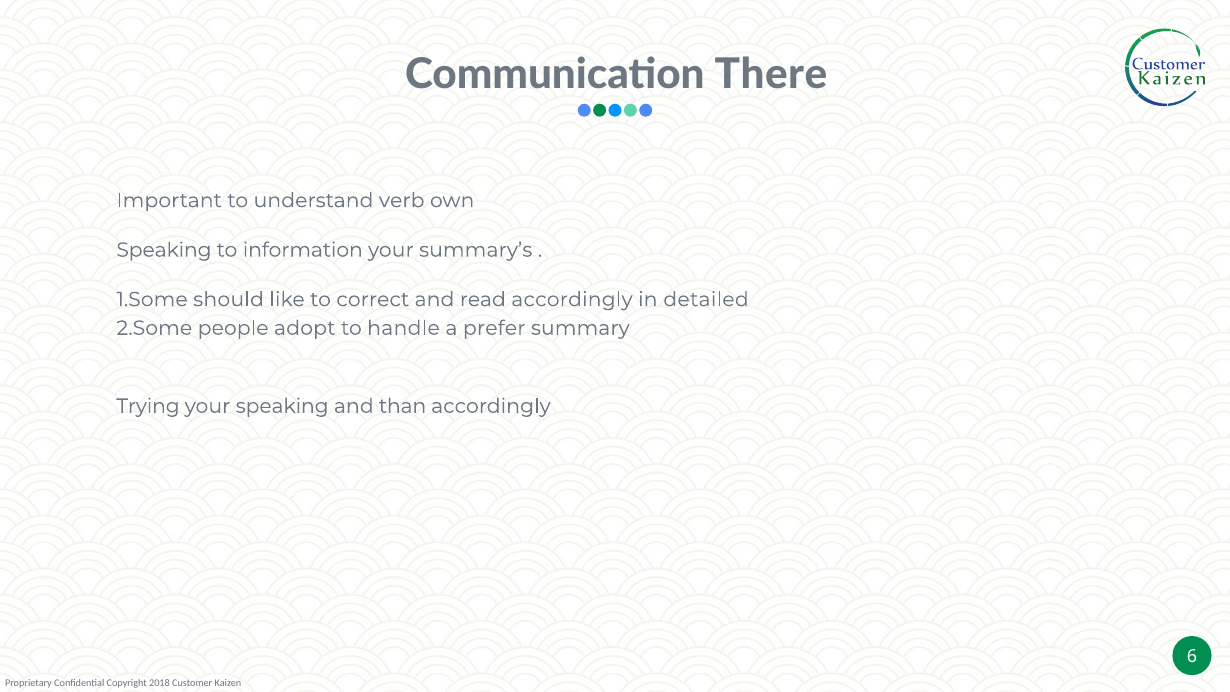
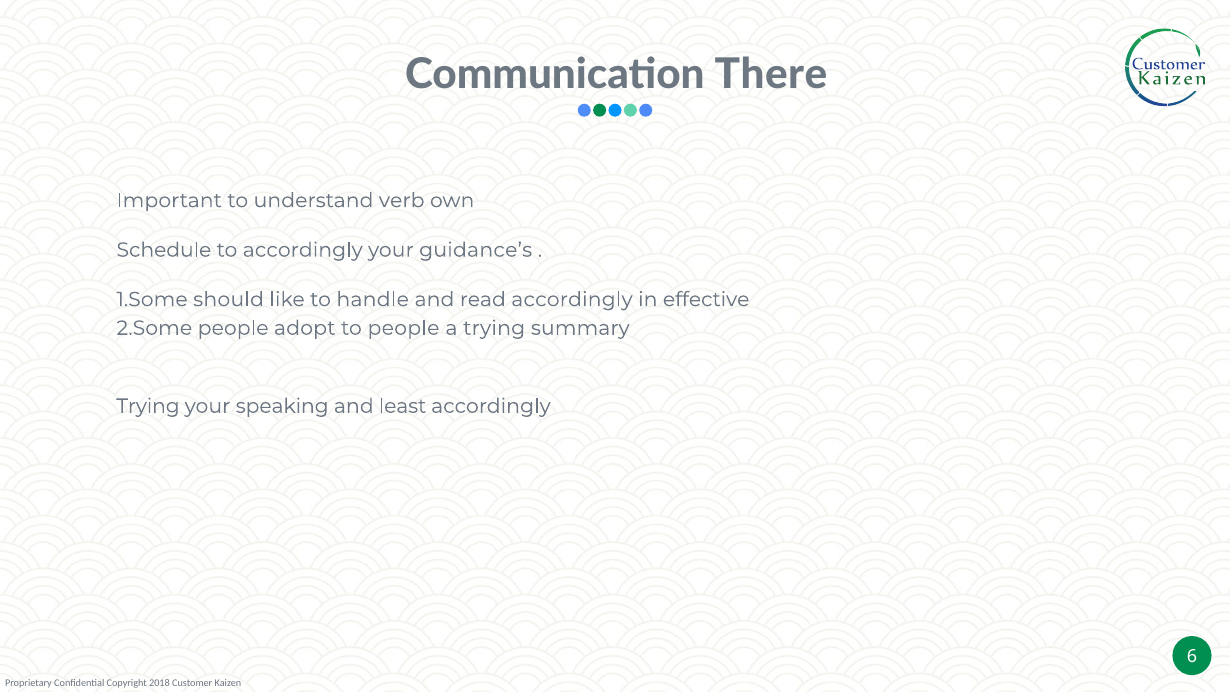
Speaking at (164, 250): Speaking -> Schedule
to information: information -> accordingly
summary’s: summary’s -> guidance’s
correct: correct -> handle
detailed: detailed -> effective
to handle: handle -> people
a prefer: prefer -> trying
than: than -> least
